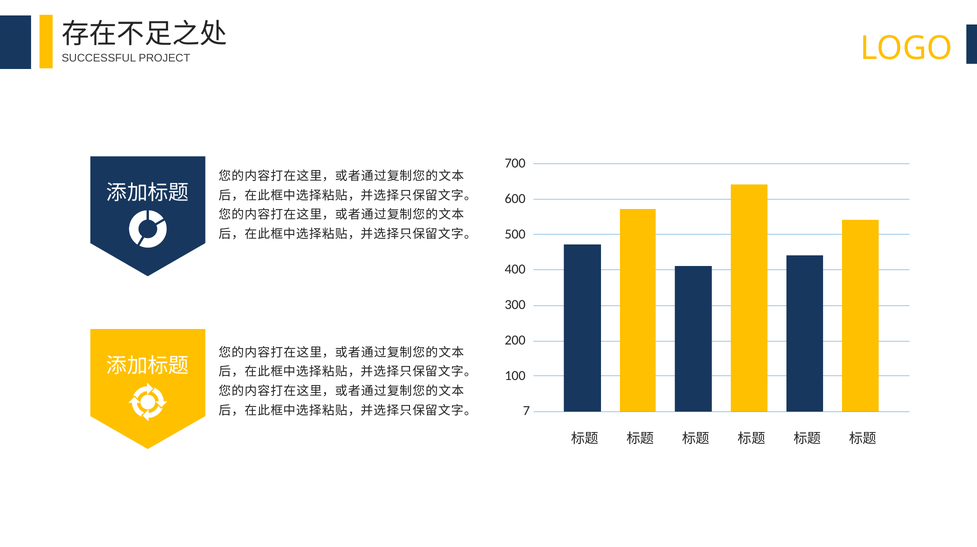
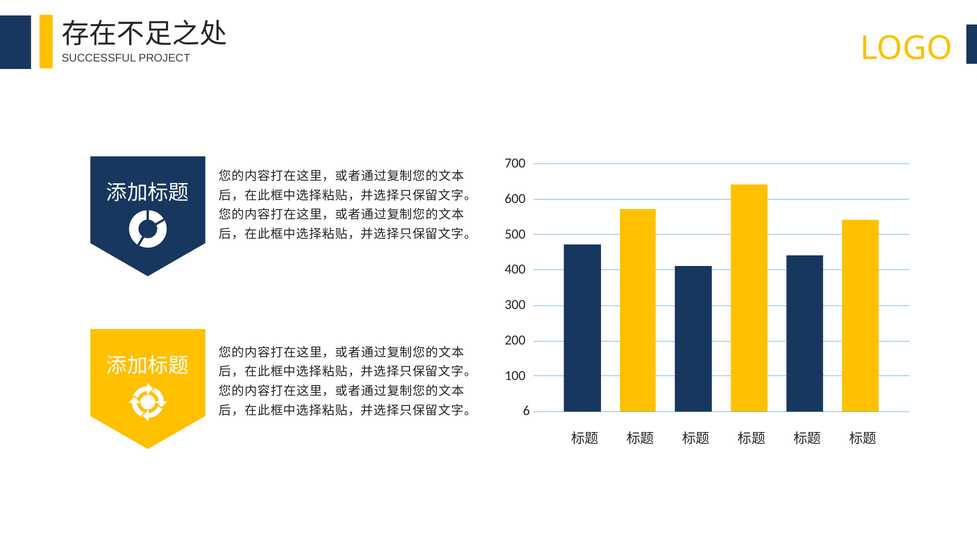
7: 7 -> 6
